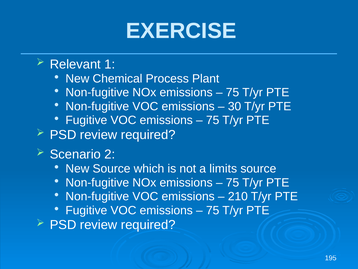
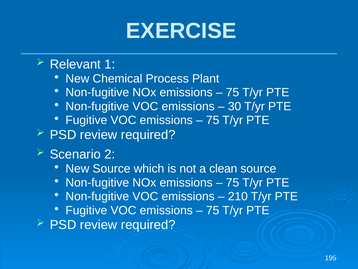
limits: limits -> clean
